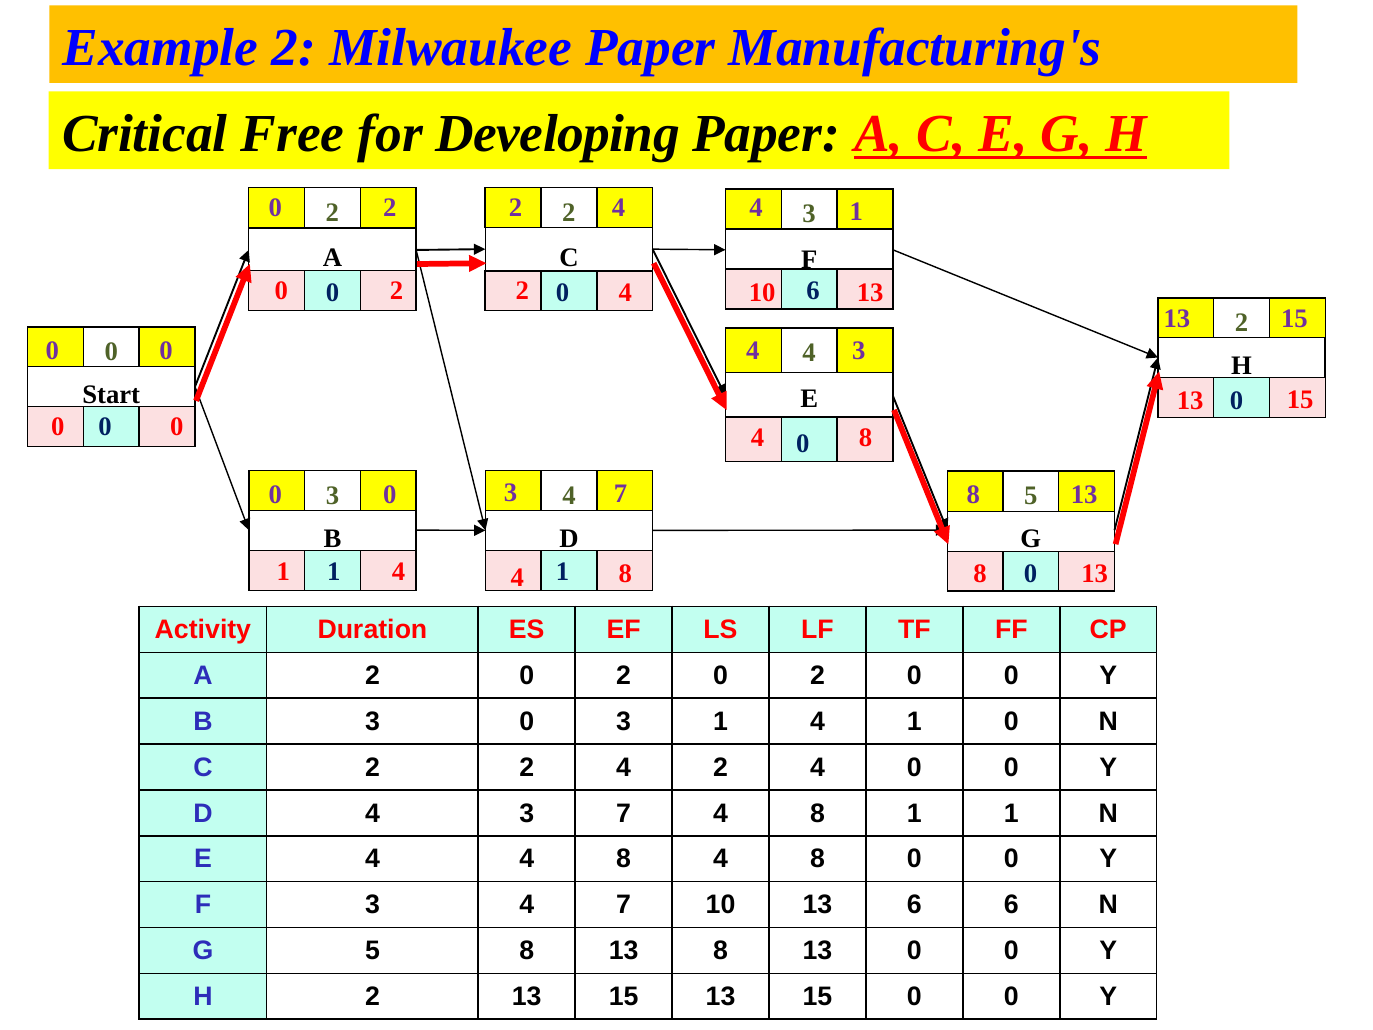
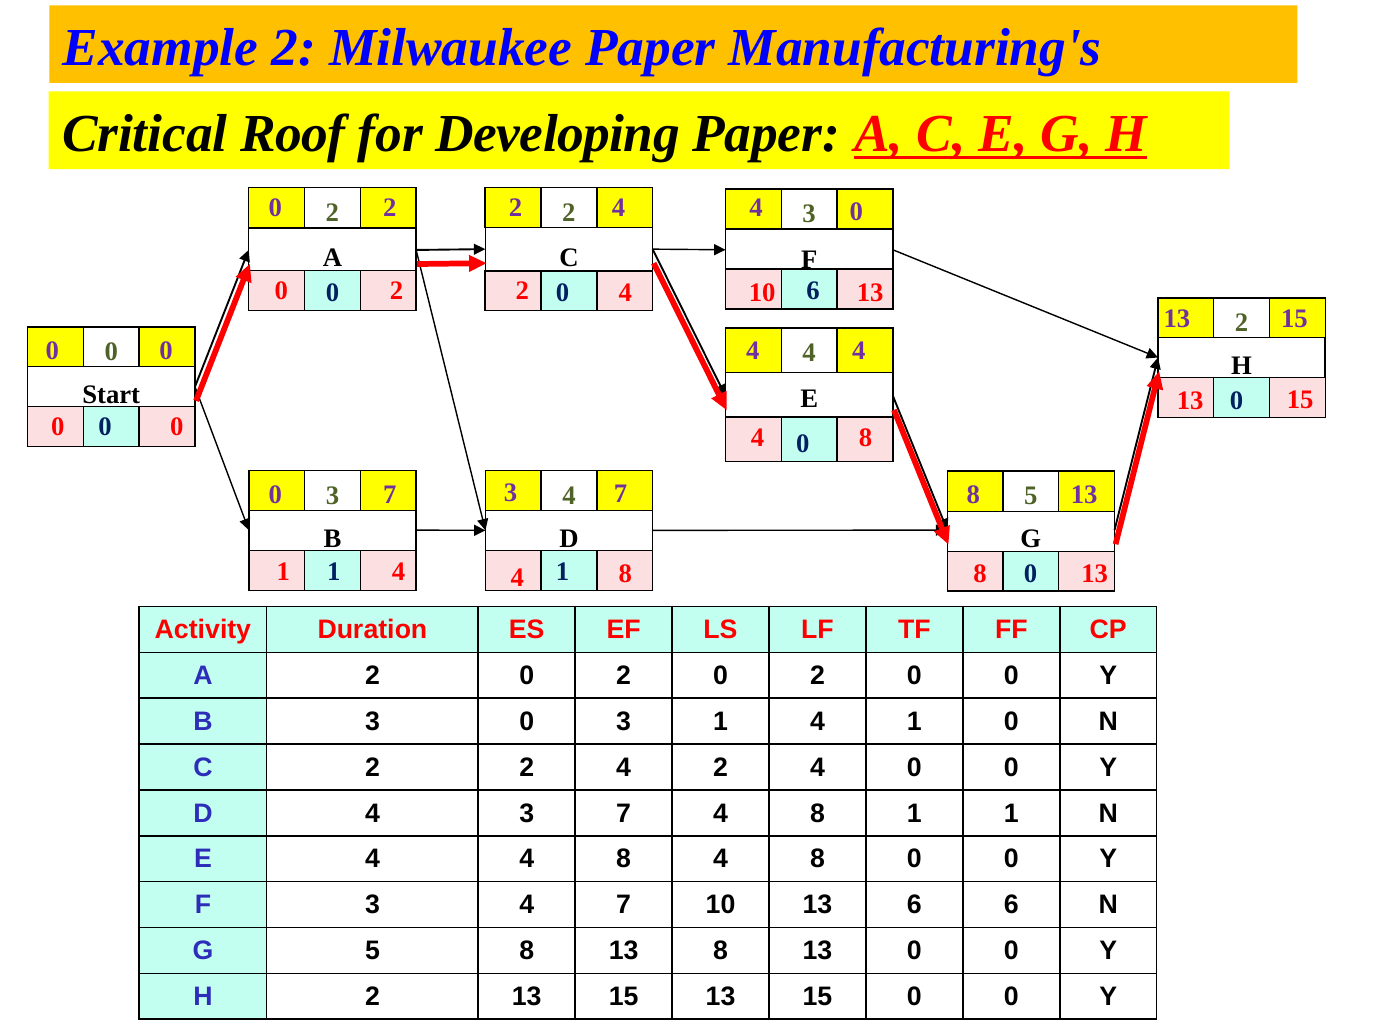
Free: Free -> Roof
2 4 4 1: 1 -> 0
3 at (859, 350): 3 -> 4
0 at (390, 495): 0 -> 7
